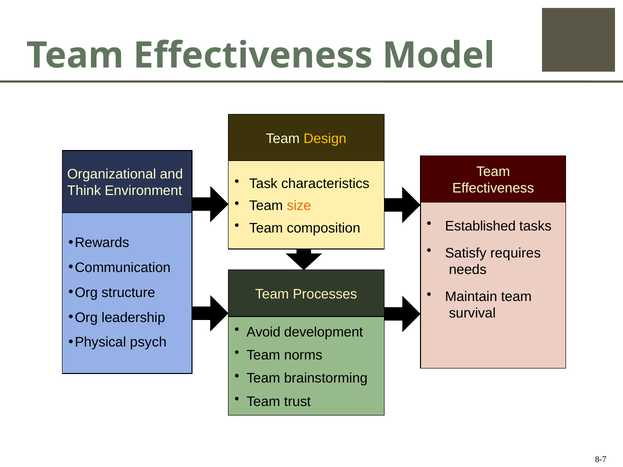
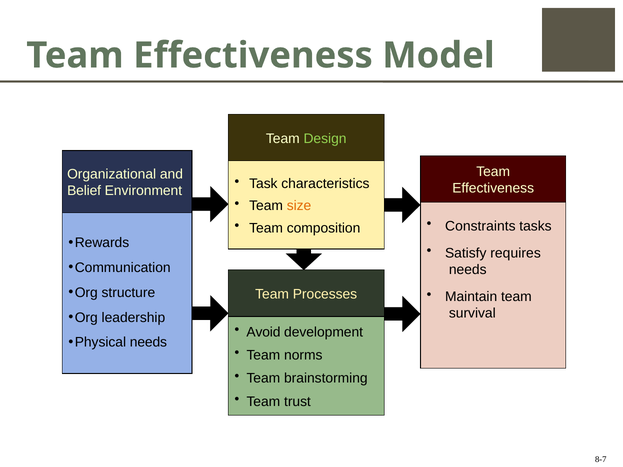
Design colour: yellow -> light green
Think: Think -> Belief
Established: Established -> Constraints
Physical psych: psych -> needs
